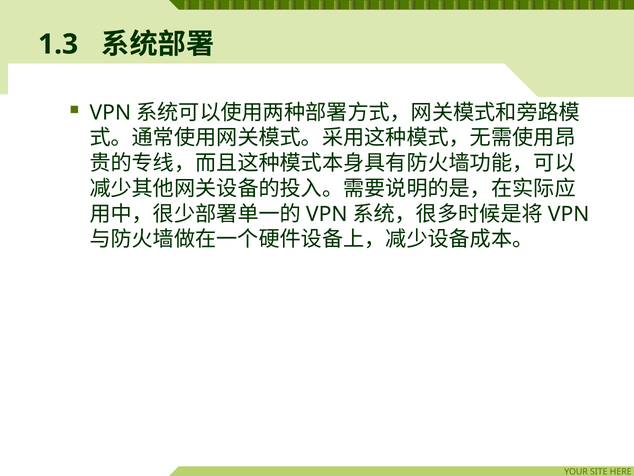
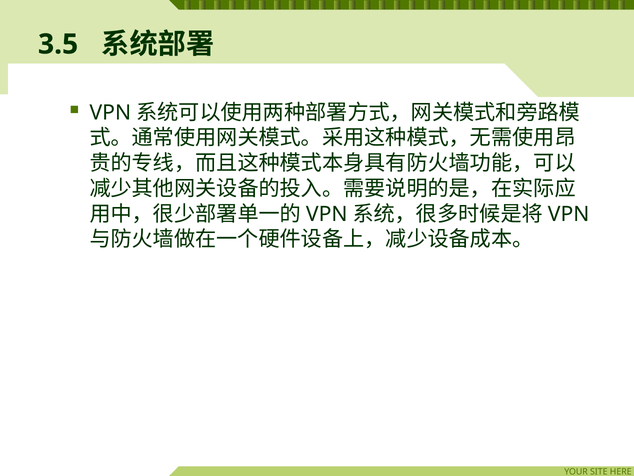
1.3: 1.3 -> 3.5
